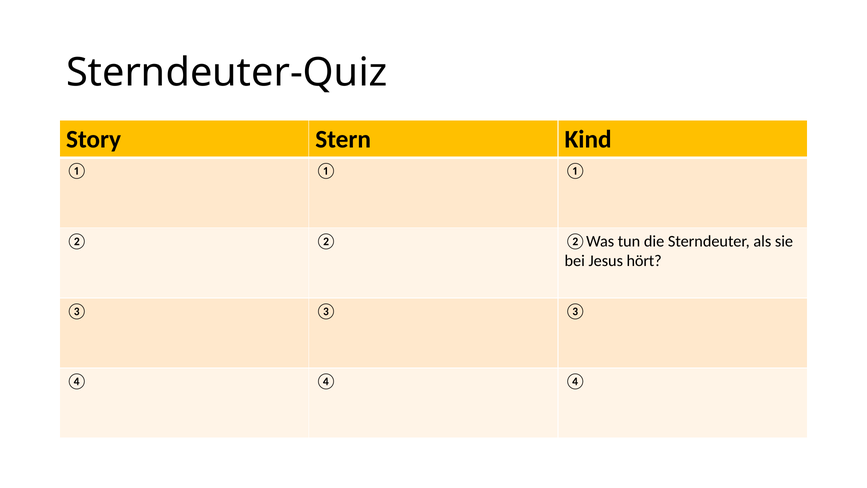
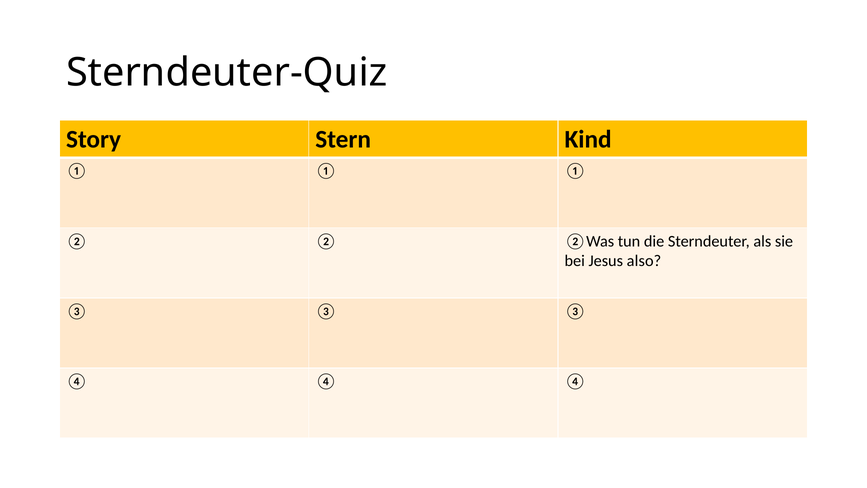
hört: hört -> also
